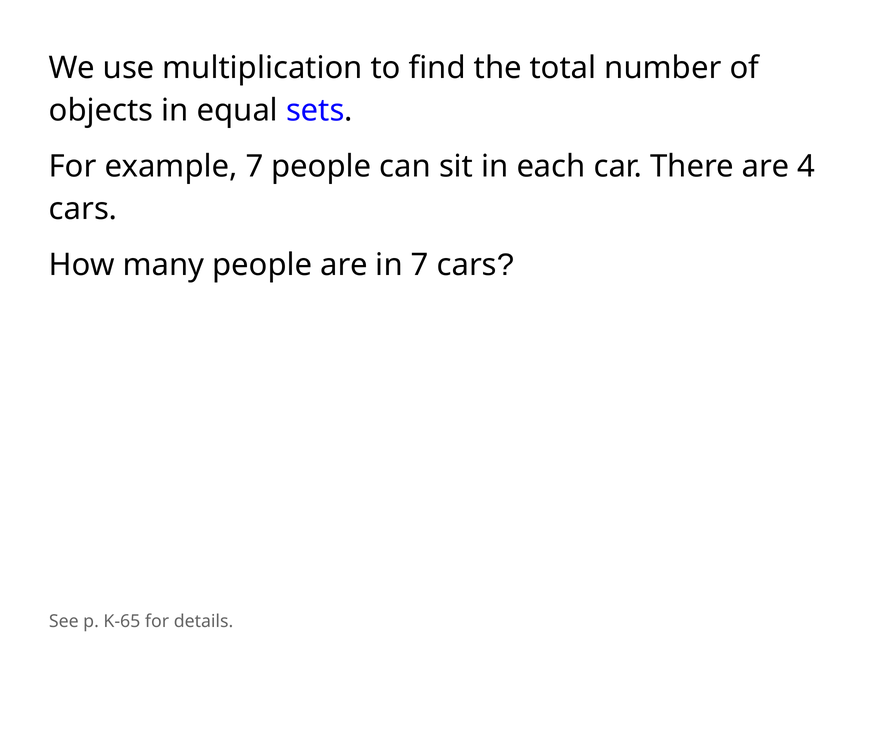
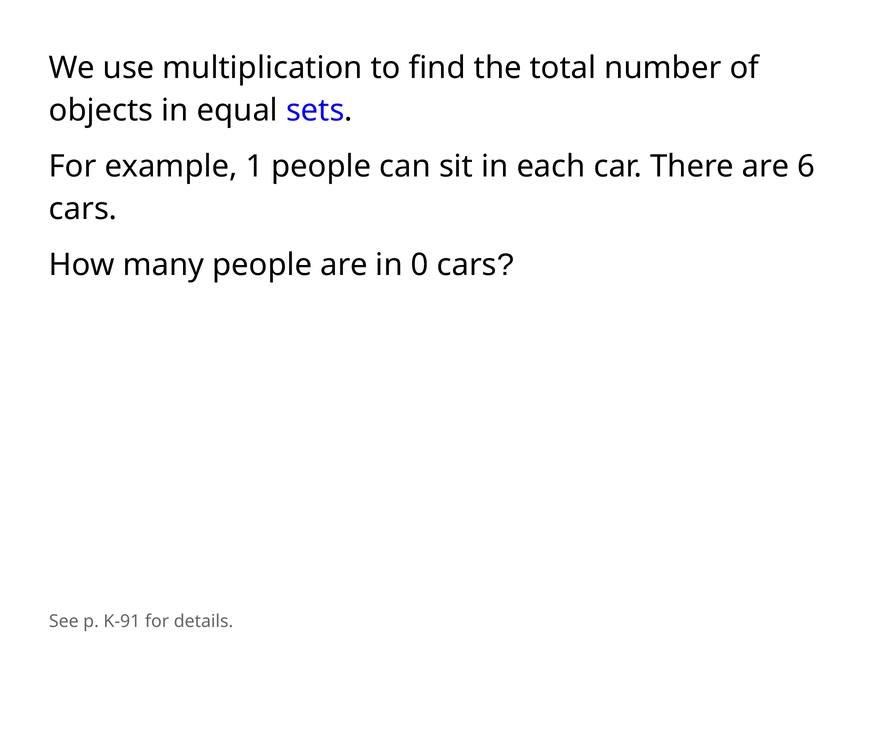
example 7: 7 -> 1
4: 4 -> 6
in 7: 7 -> 0
K-65: K-65 -> K-91
